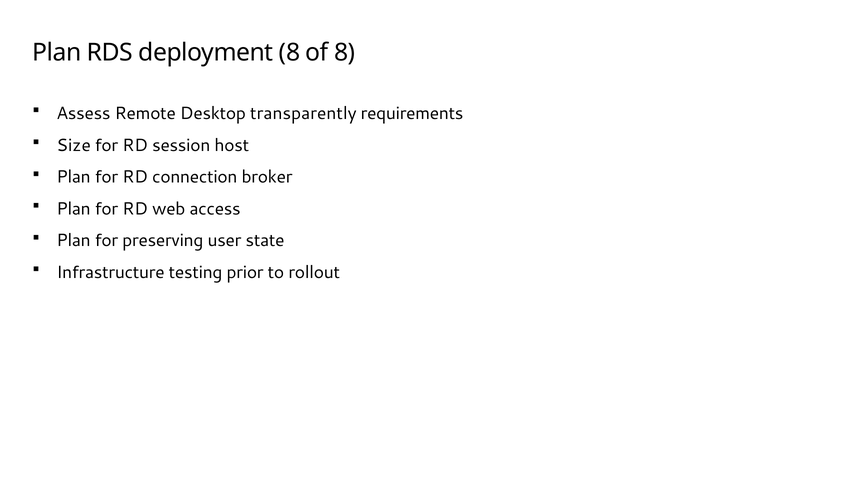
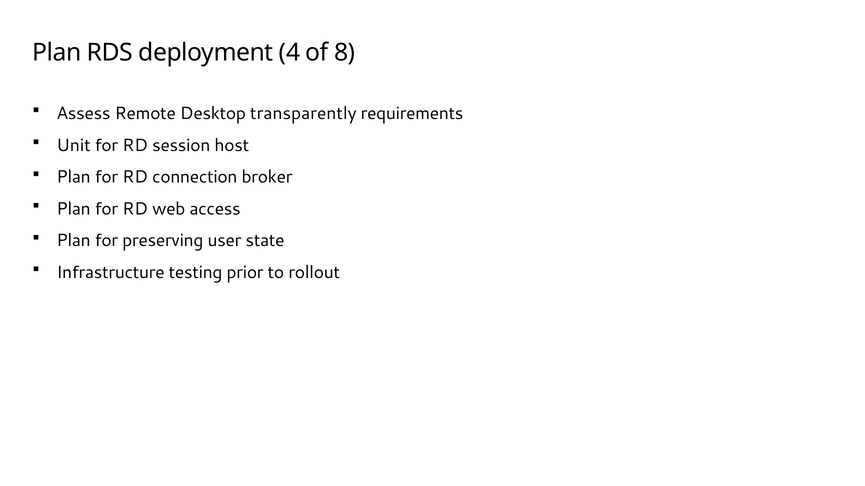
deployment 8: 8 -> 4
Size: Size -> Unit
